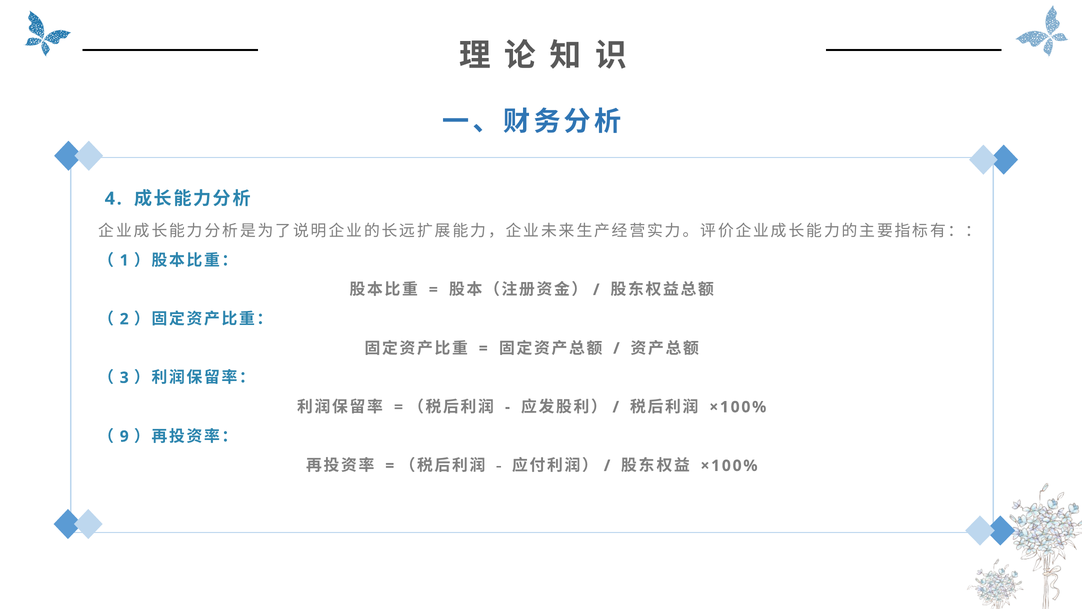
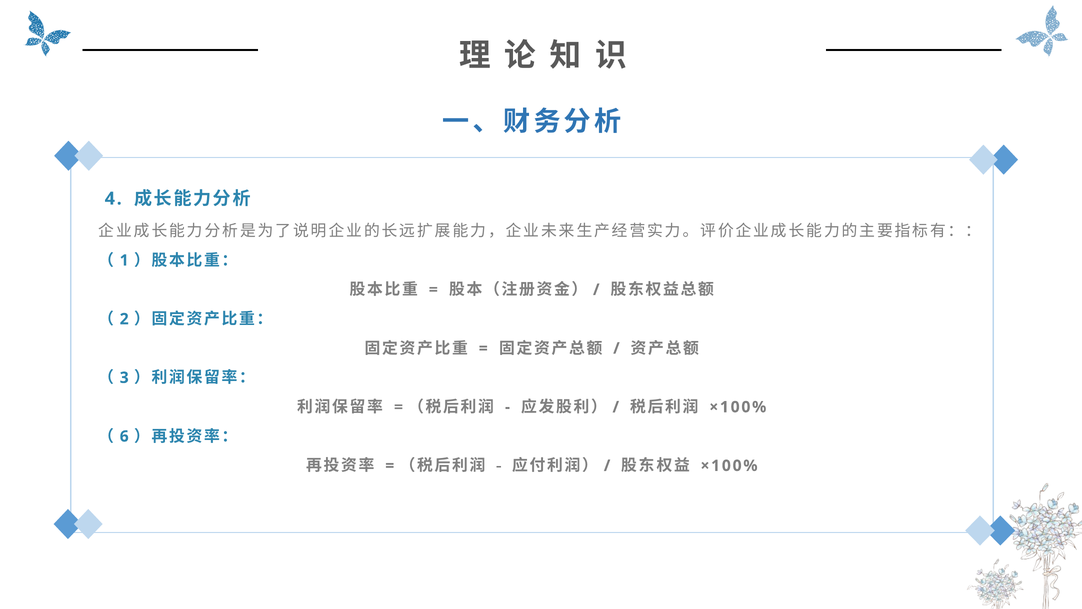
9: 9 -> 6
